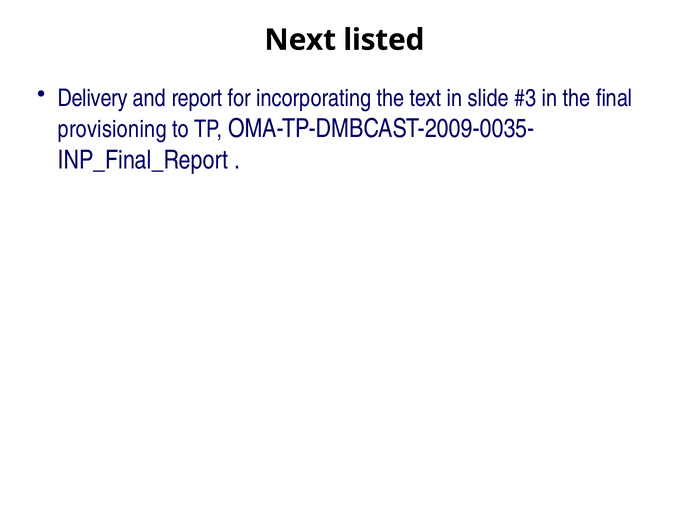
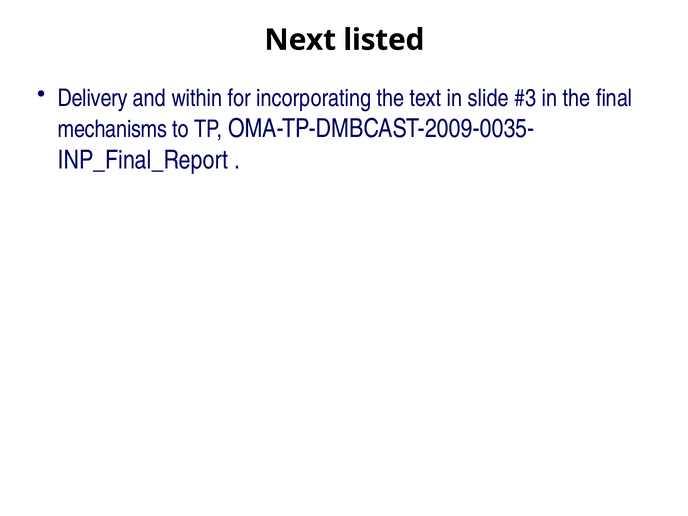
report: report -> within
provisioning: provisioning -> mechanisms
